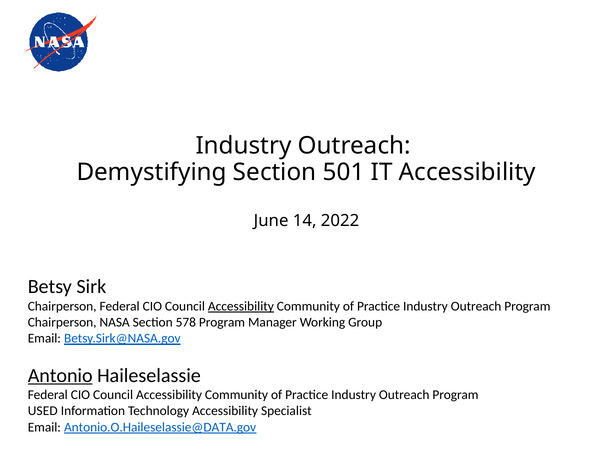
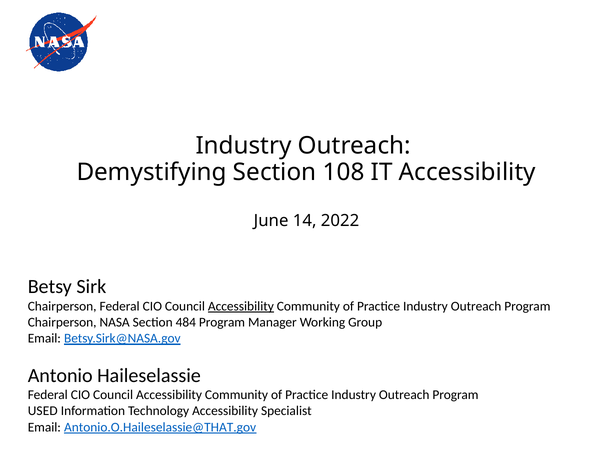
501: 501 -> 108
578: 578 -> 484
Antonio underline: present -> none
Antonio.O.Haileselassie@DATA.gov: Antonio.O.Haileselassie@DATA.gov -> Antonio.O.Haileselassie@THAT.gov
